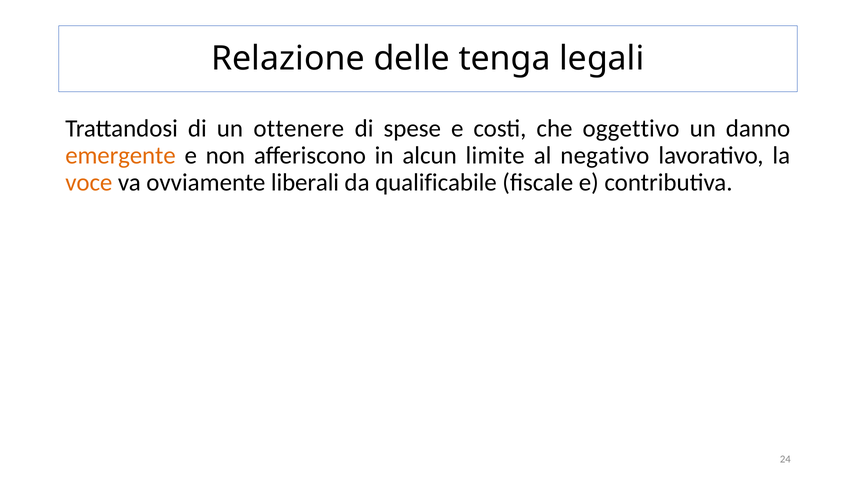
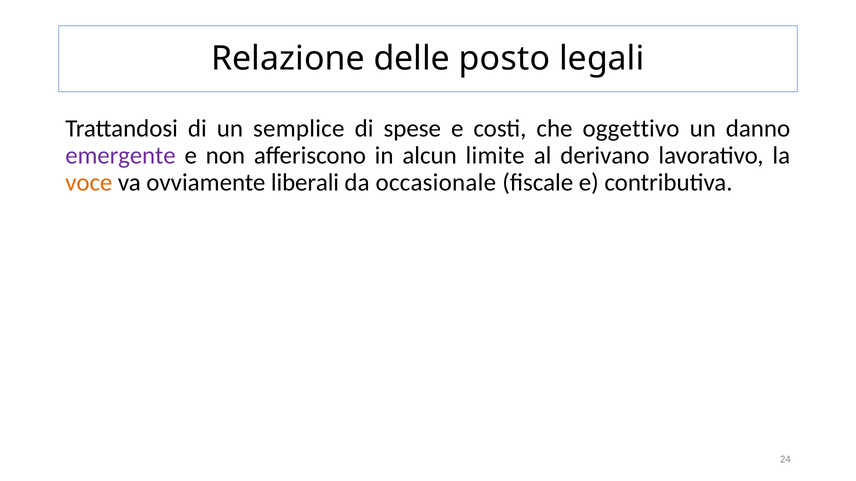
tenga: tenga -> posto
ottenere: ottenere -> semplice
emergente colour: orange -> purple
negativo: negativo -> derivano
qualificabile: qualificabile -> occasionale
